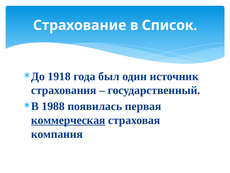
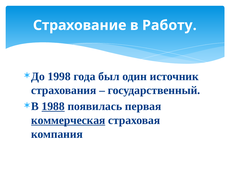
Список: Список -> Работу
1918: 1918 -> 1998
1988 underline: none -> present
